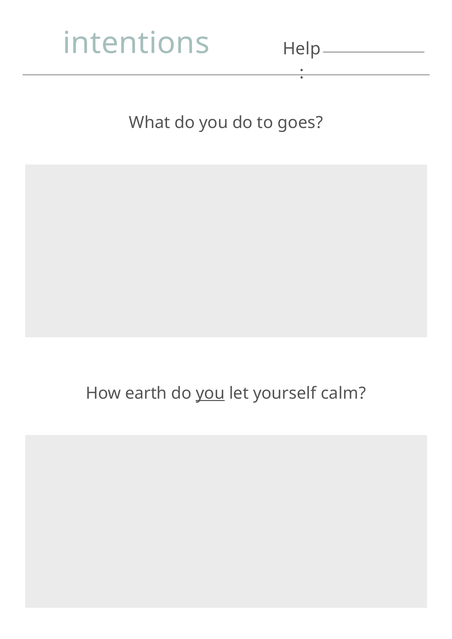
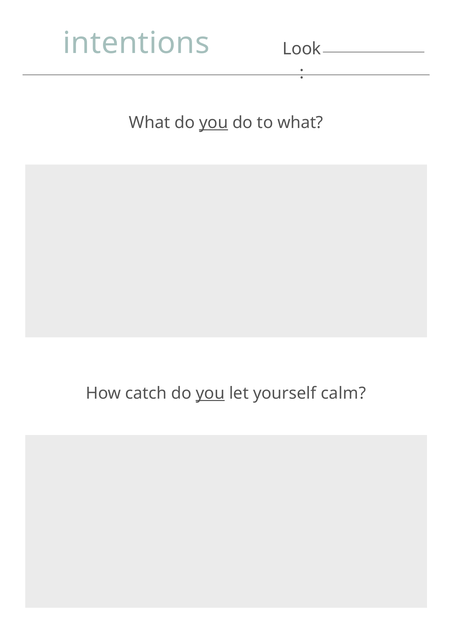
Help: Help -> Look
you at (214, 123) underline: none -> present
to goes: goes -> what
earth: earth -> catch
